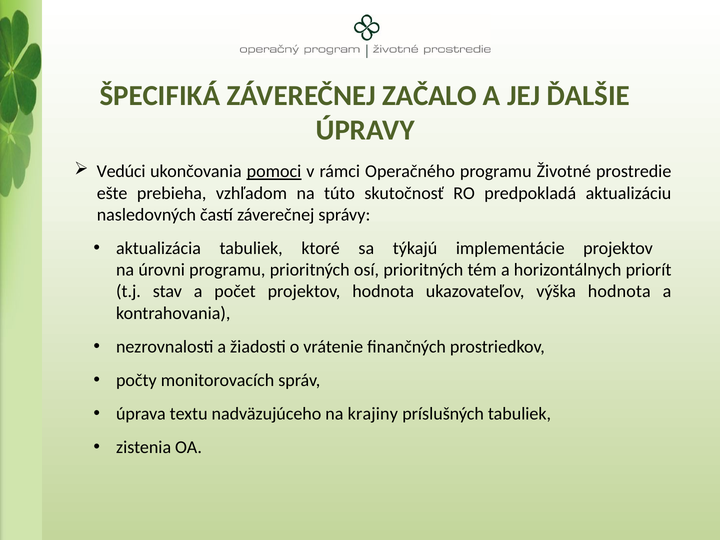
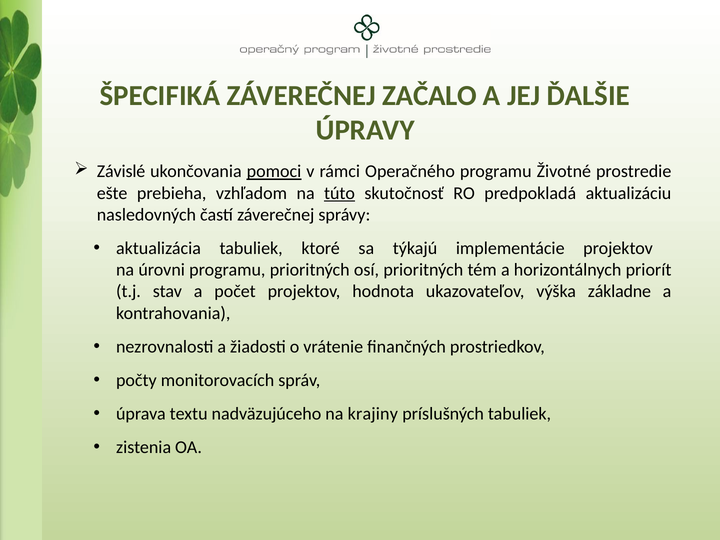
Vedúci: Vedúci -> Závislé
túto underline: none -> present
výška hodnota: hodnota -> základne
